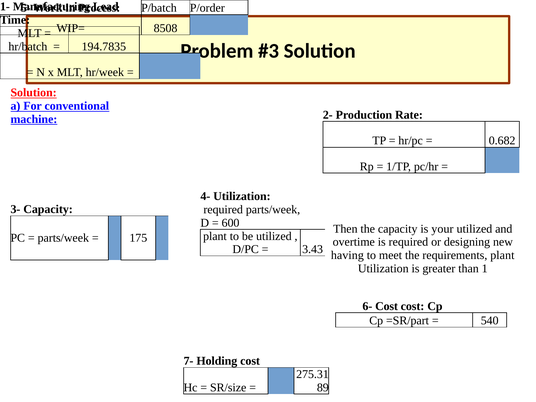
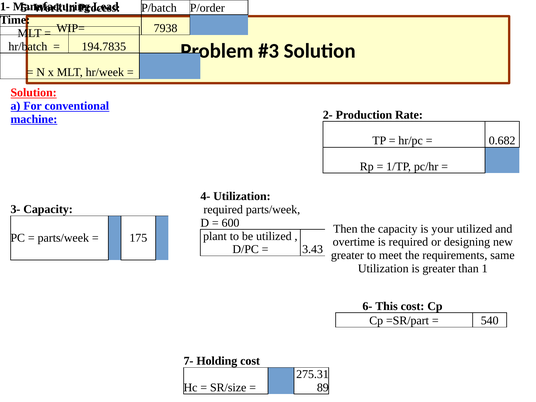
8508: 8508 -> 7938
having at (347, 255): having -> greater
requirements plant: plant -> same
6- Cost: Cost -> This
